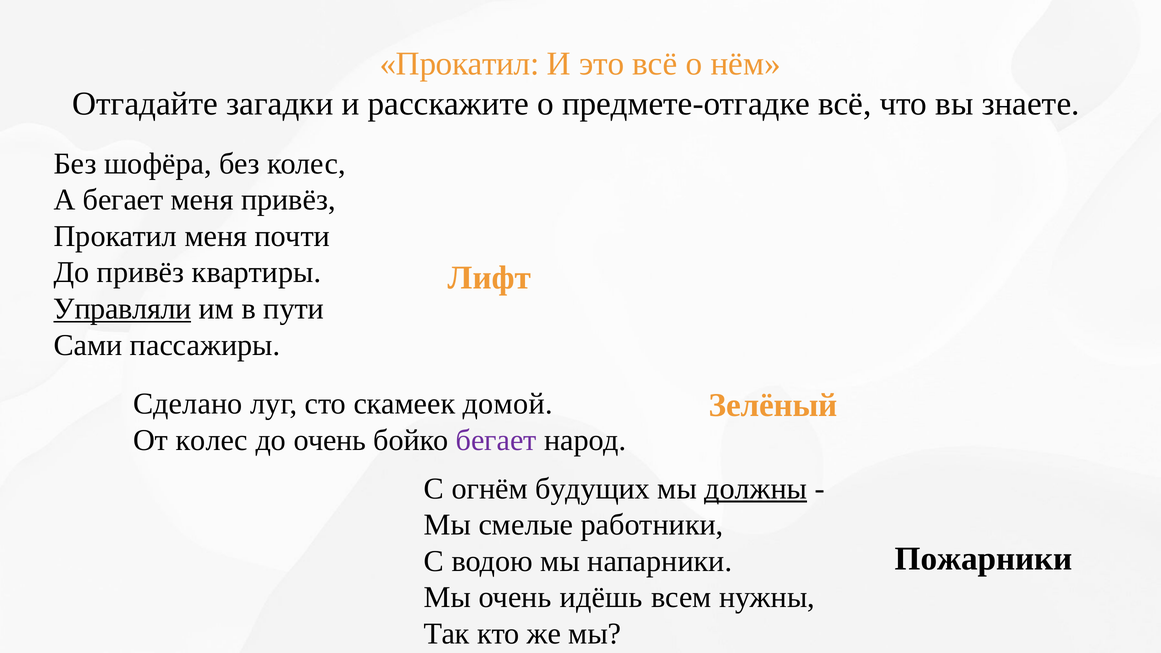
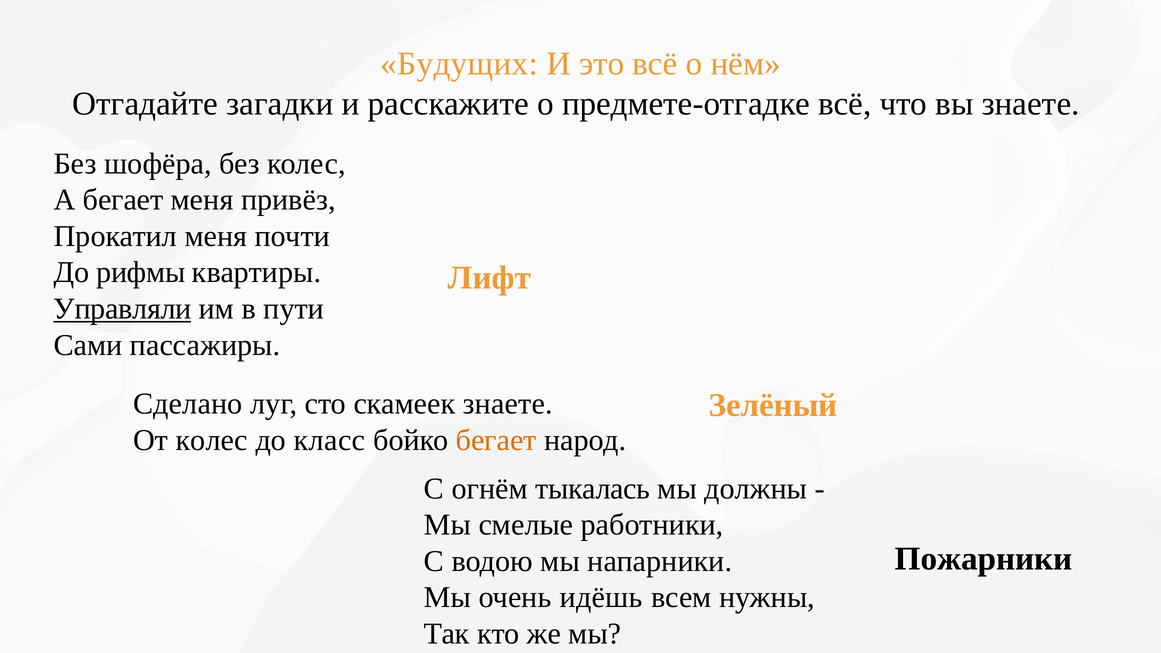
Прокатил at (459, 64): Прокатил -> Будущих
До привёз: привёз -> рифмы
скамеек домой: домой -> знаете
до очень: очень -> класс
бегает at (496, 440) colour: purple -> orange
будущих: будущих -> тыкалась
должны underline: present -> none
